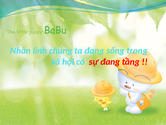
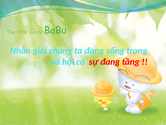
linh: linh -> giai
